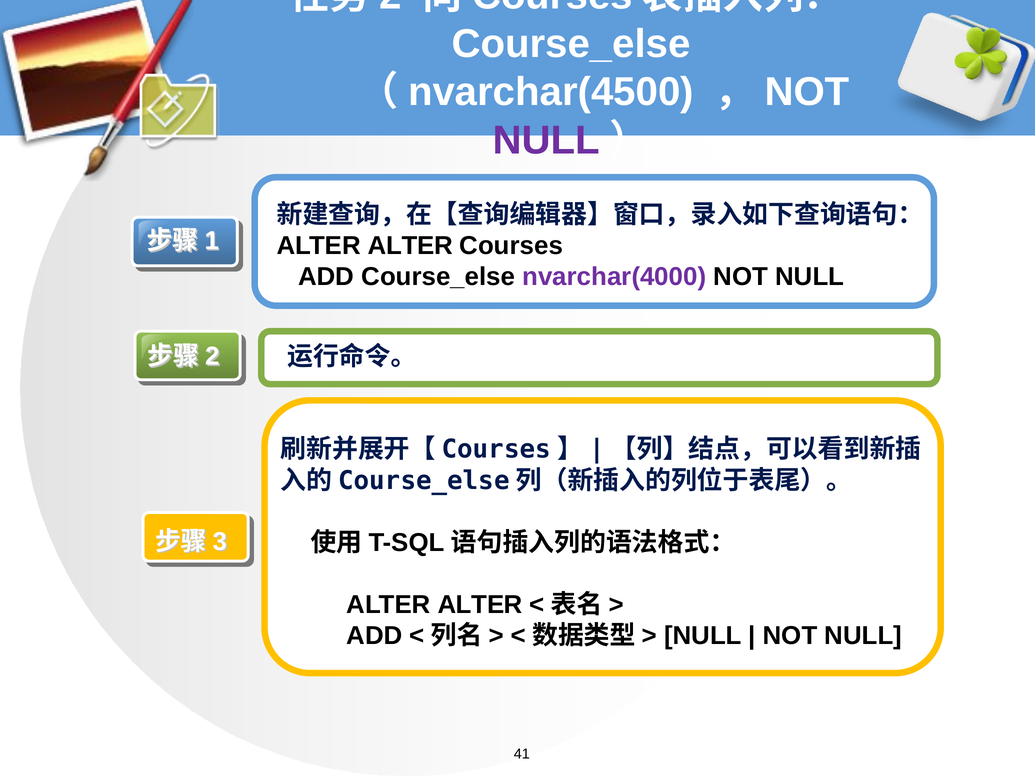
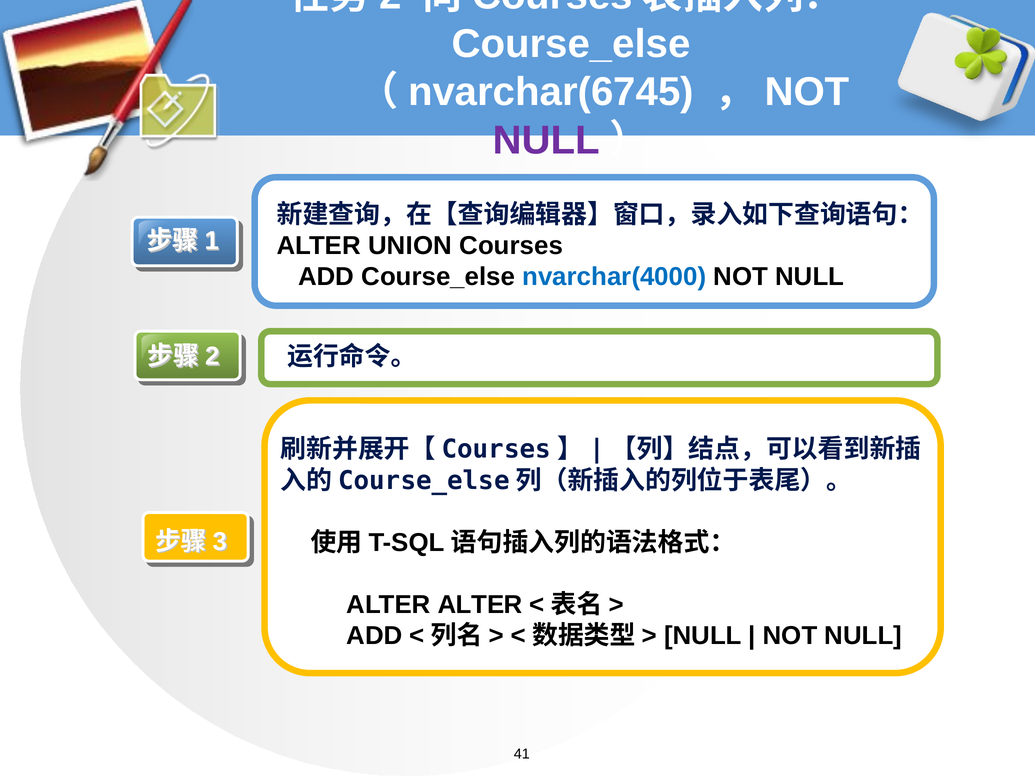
nvarchar(4500: nvarchar(4500 -> nvarchar(6745
ALTER at (410, 246): ALTER -> UNION
nvarchar(4000 colour: purple -> blue
